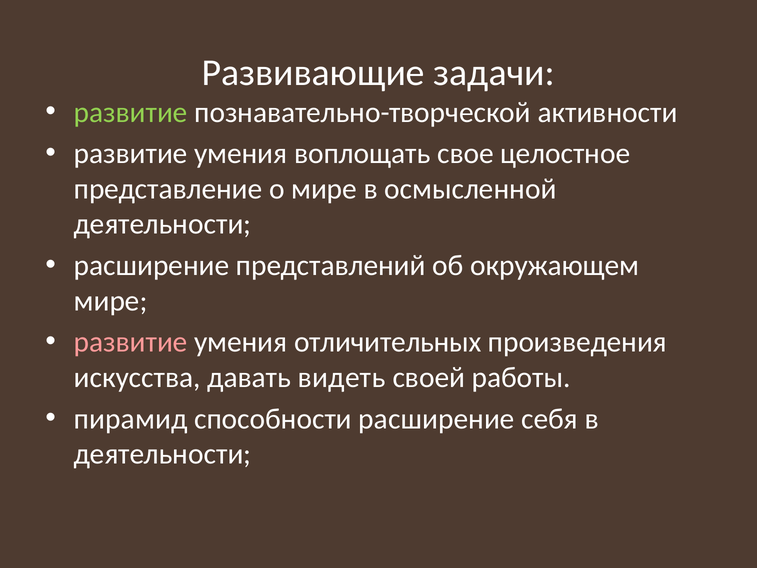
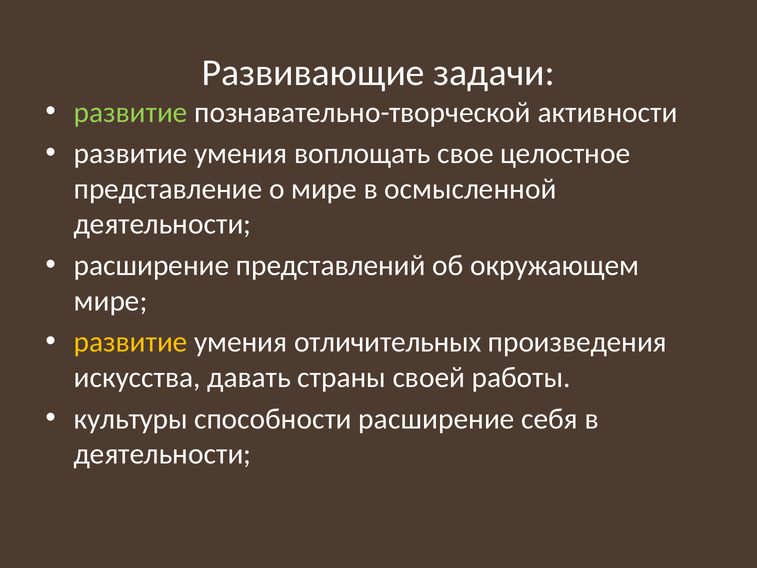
развитие at (131, 342) colour: pink -> yellow
видеть: видеть -> страны
пирамид: пирамид -> культуры
